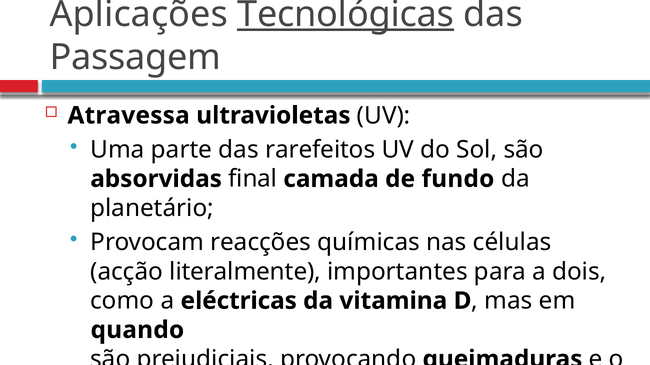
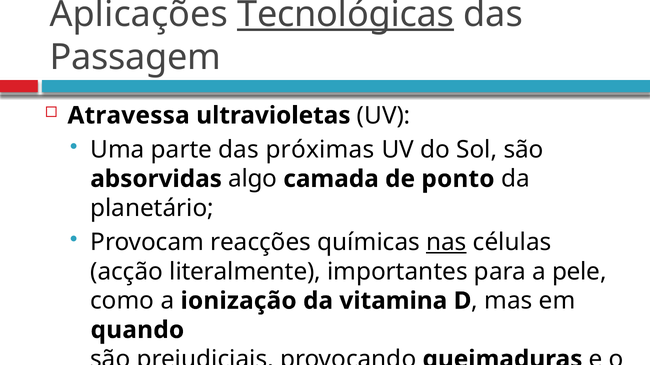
rarefeitos: rarefeitos -> próximas
final: final -> algo
fundo: fundo -> ponto
nas underline: none -> present
a dois: dois -> pele
eléctricas: eléctricas -> ionização
